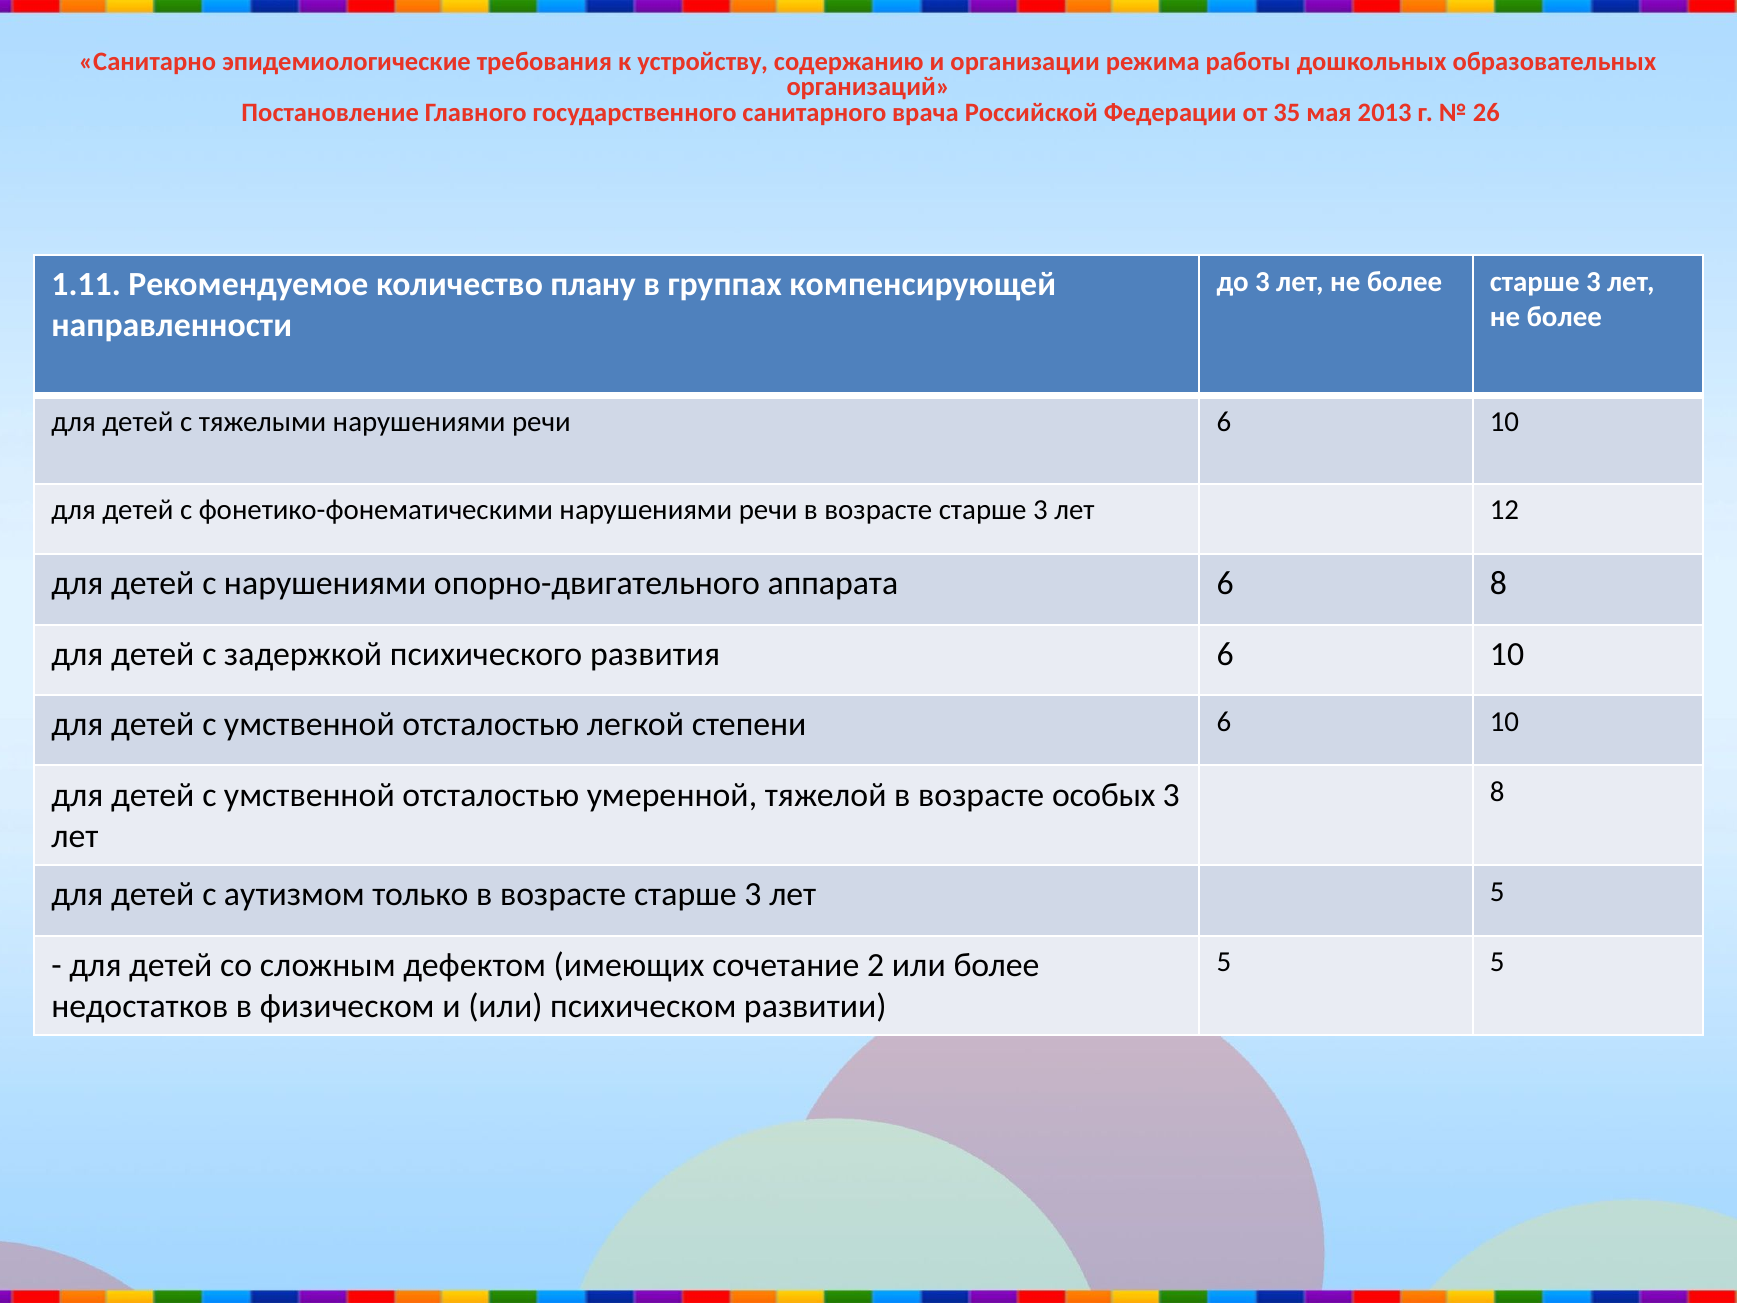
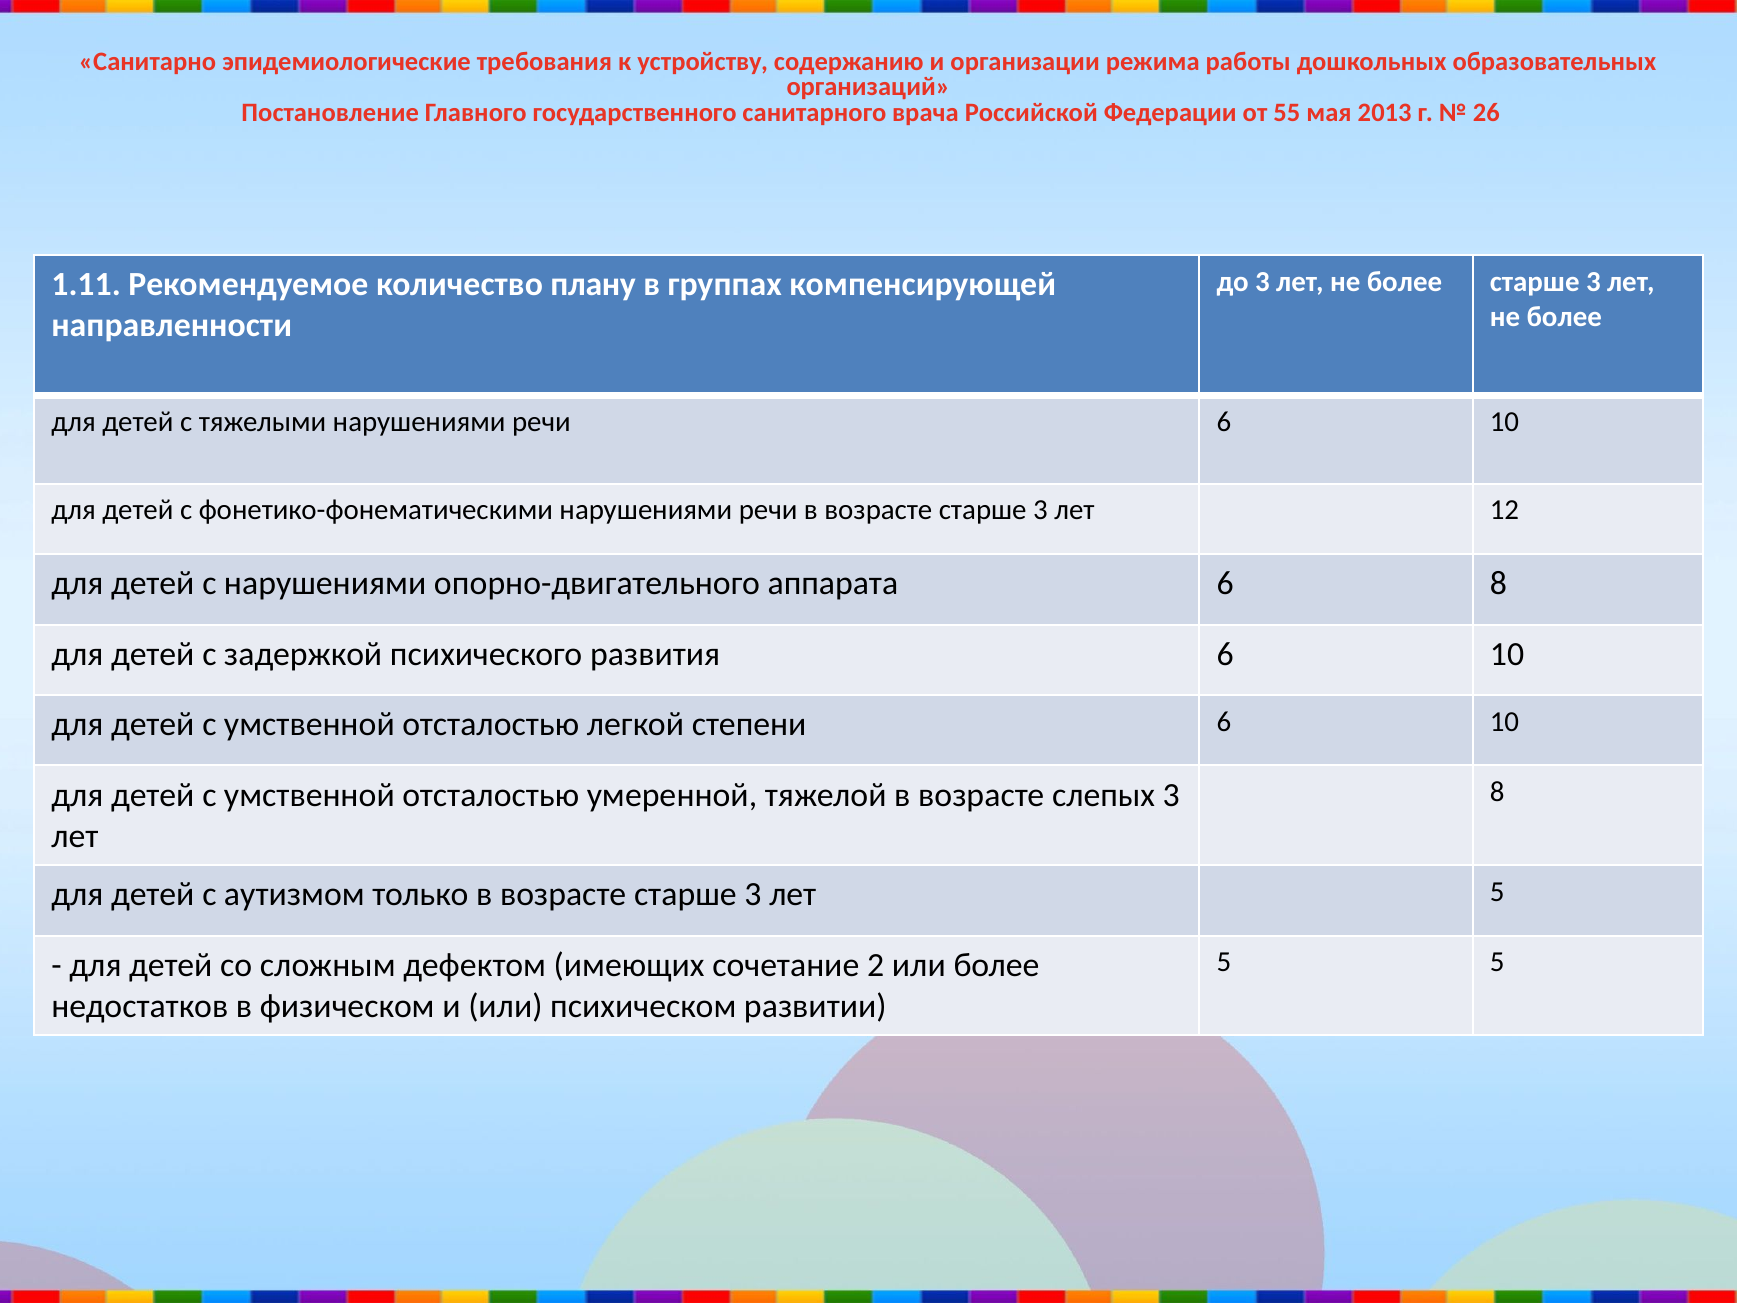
35: 35 -> 55
особых: особых -> слепых
